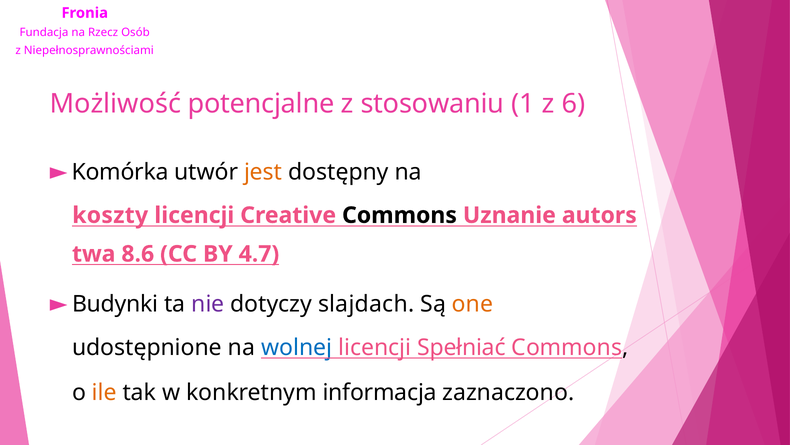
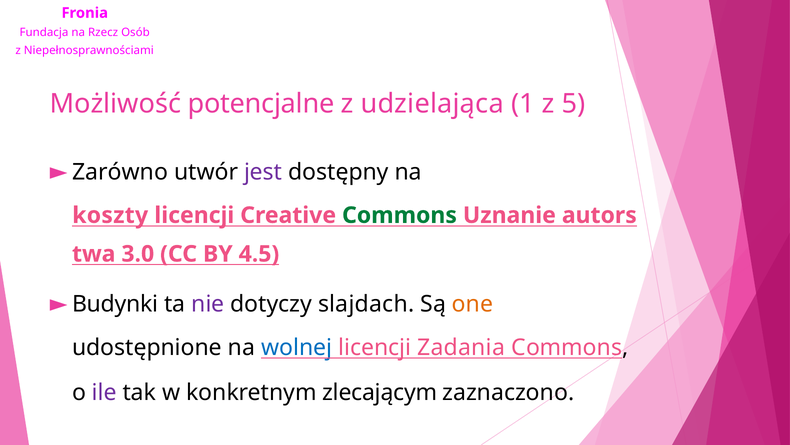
stosowaniu: stosowaniu -> udzielająca
6: 6 -> 5
Komórka: Komórka -> Zarówno
jest colour: orange -> purple
Commons at (399, 215) colour: black -> green
8.6: 8.6 -> 3.0
4.7: 4.7 -> 4.5
Spełniać: Spełniać -> Zadania
ile colour: orange -> purple
informacja: informacja -> zlecającym
